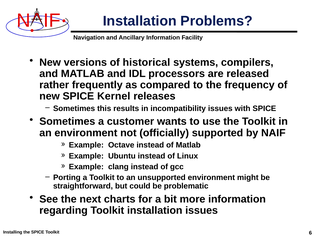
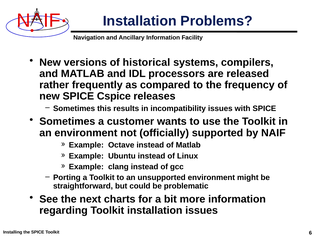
Kernel: Kernel -> Cspice
